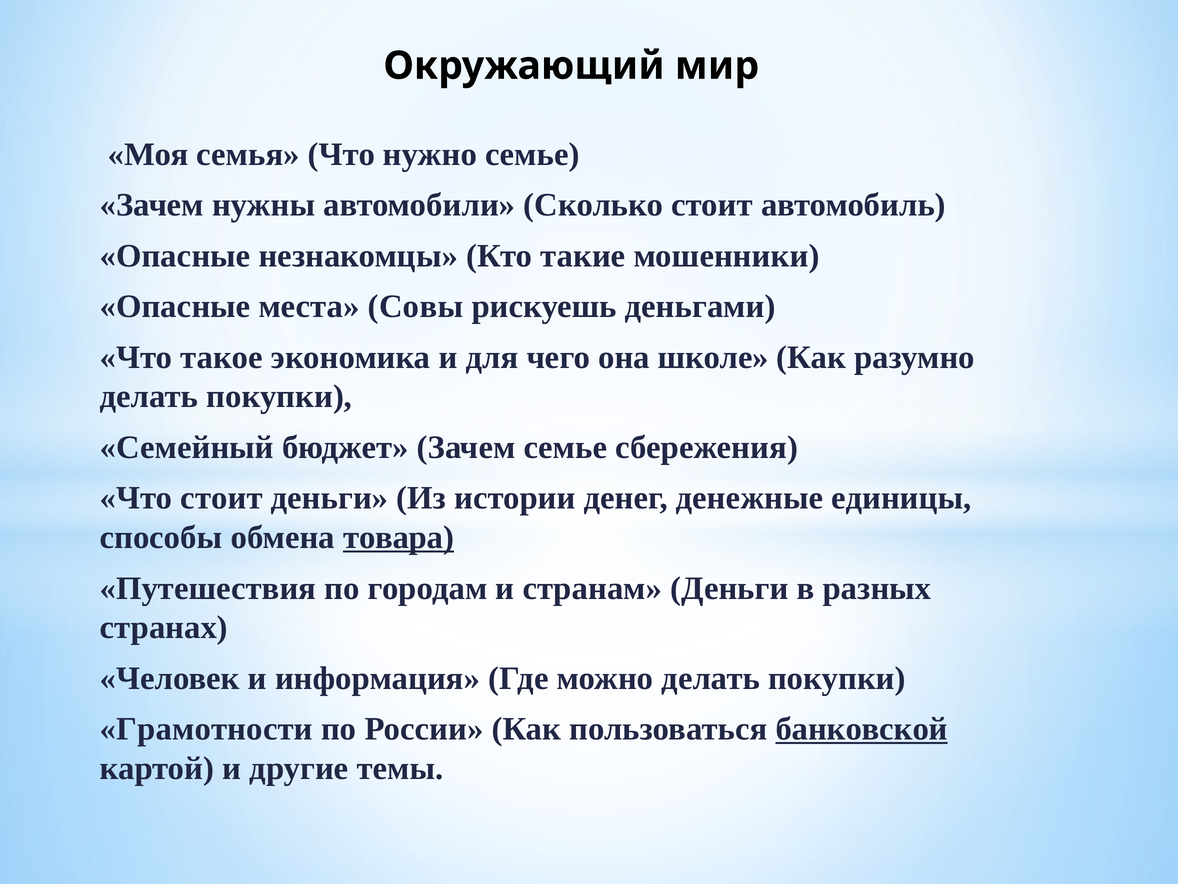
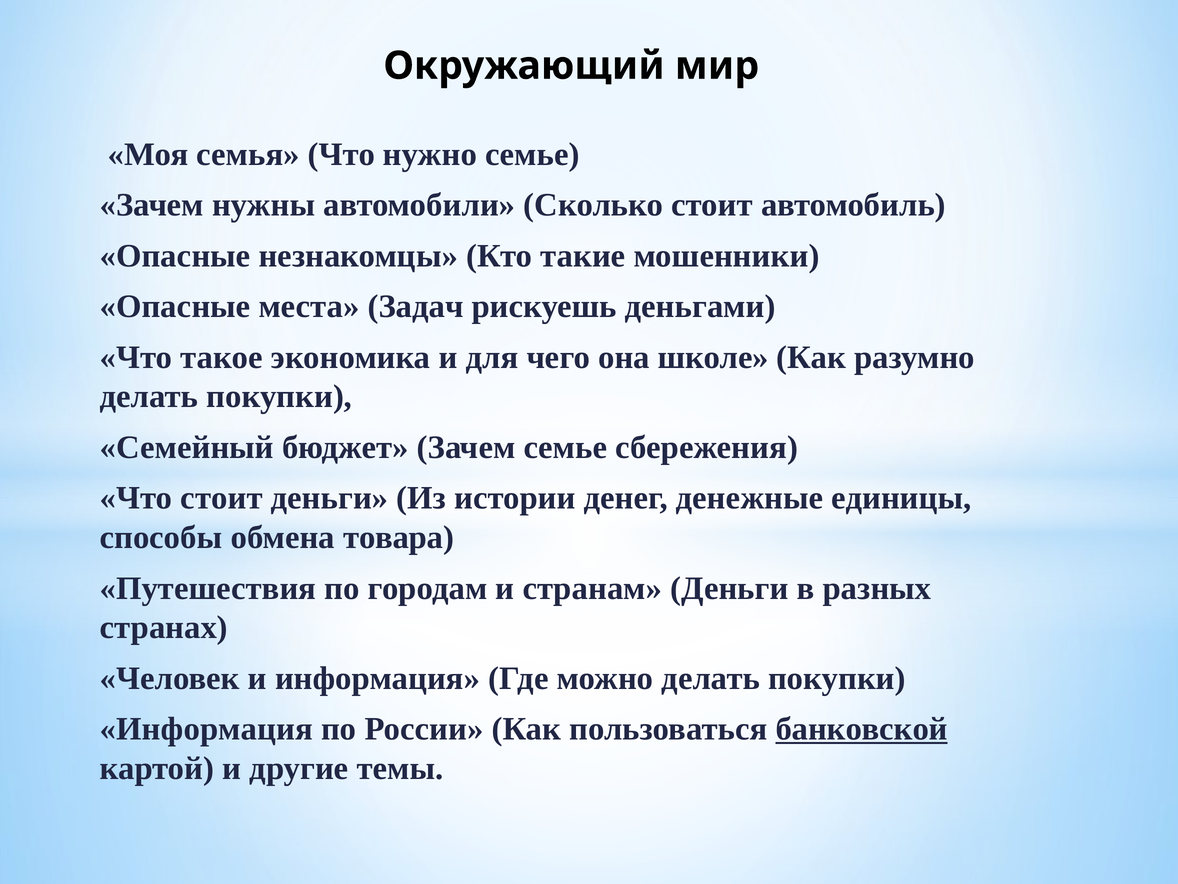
Совы: Совы -> Задач
товара underline: present -> none
Грамотности at (206, 729): Грамотности -> Информация
